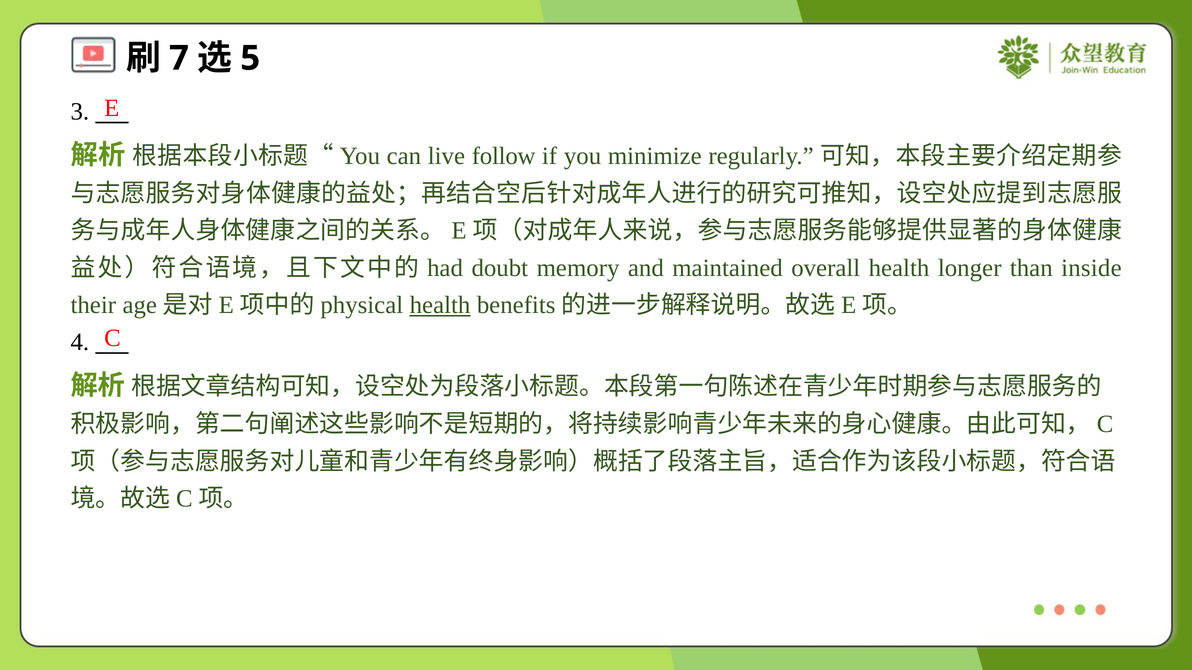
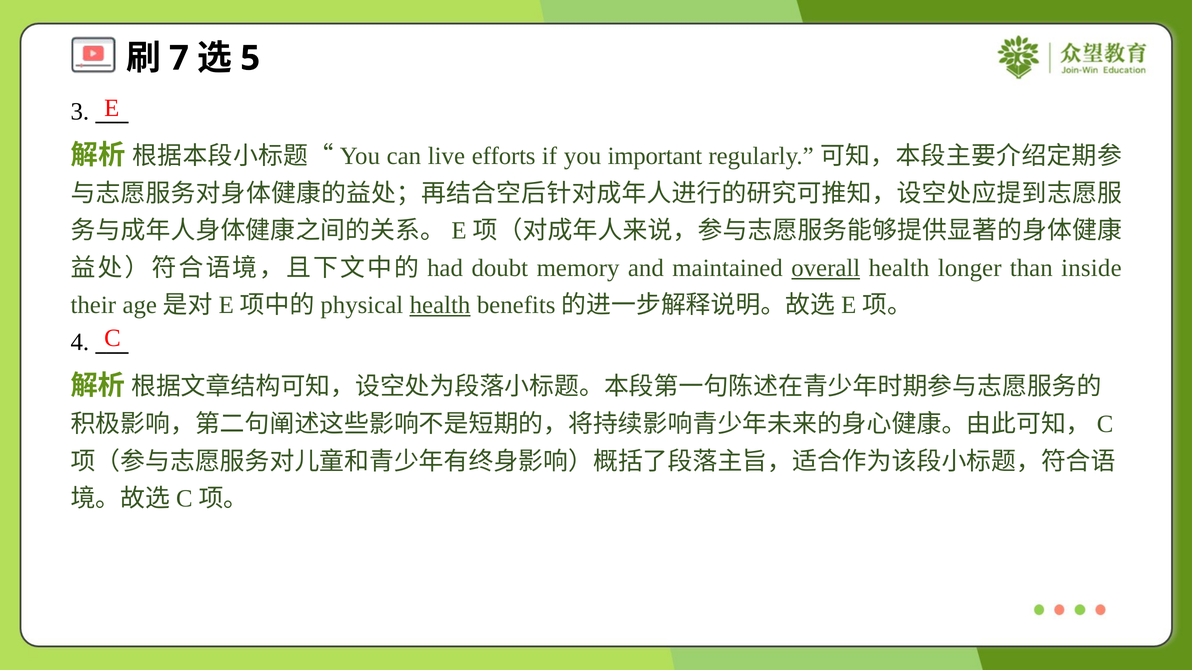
follow: follow -> efforts
minimize: minimize -> important
overall underline: none -> present
